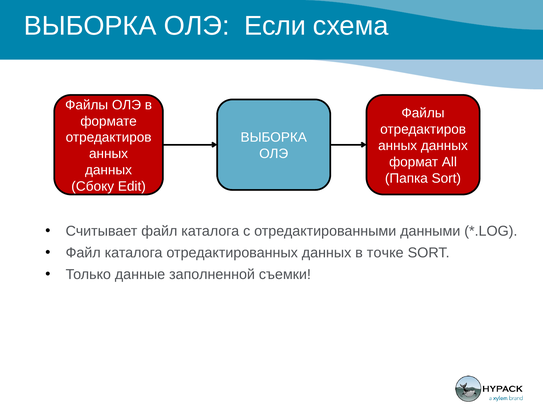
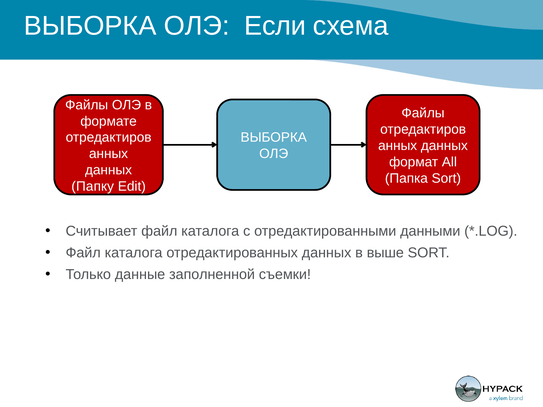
Сбоку: Сбоку -> Папку
точке: точке -> выше
